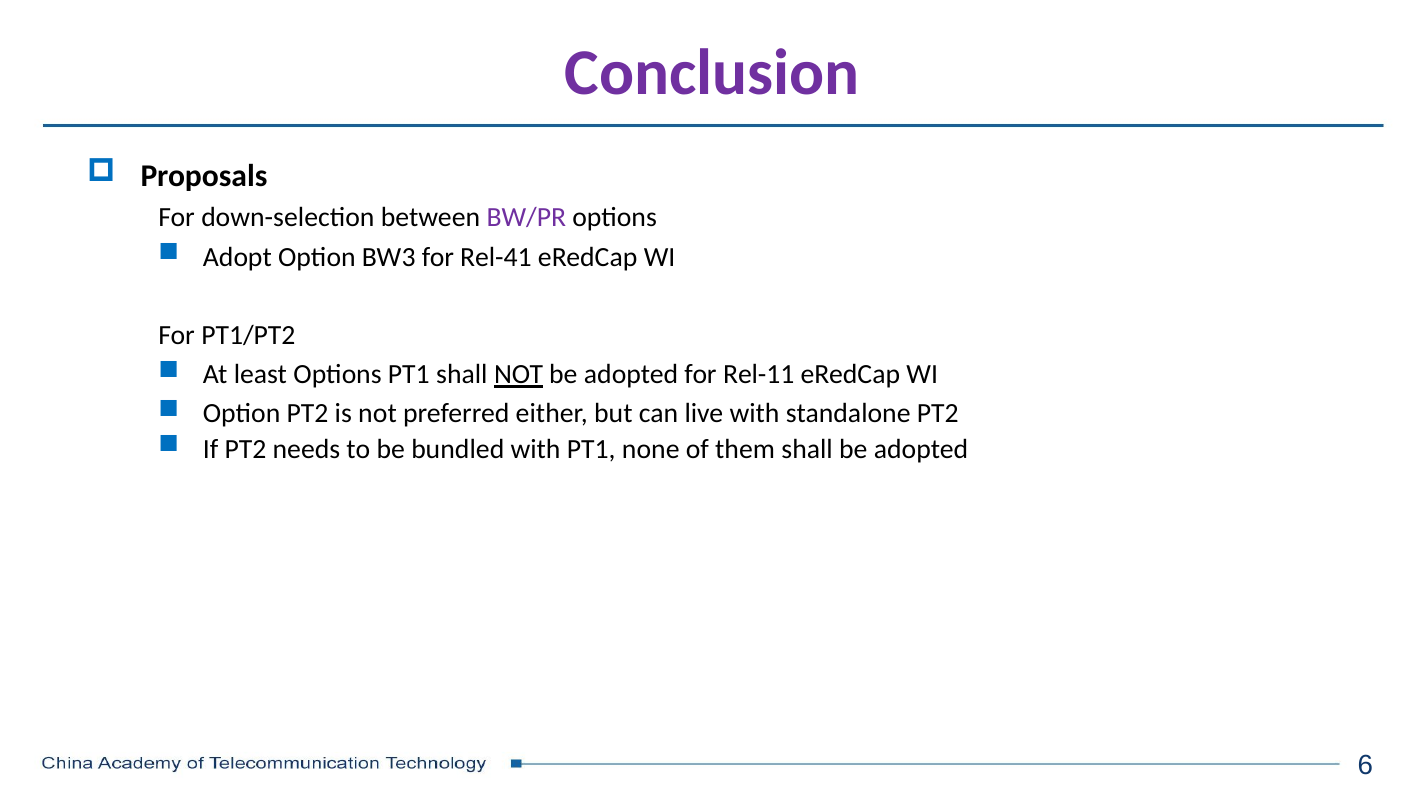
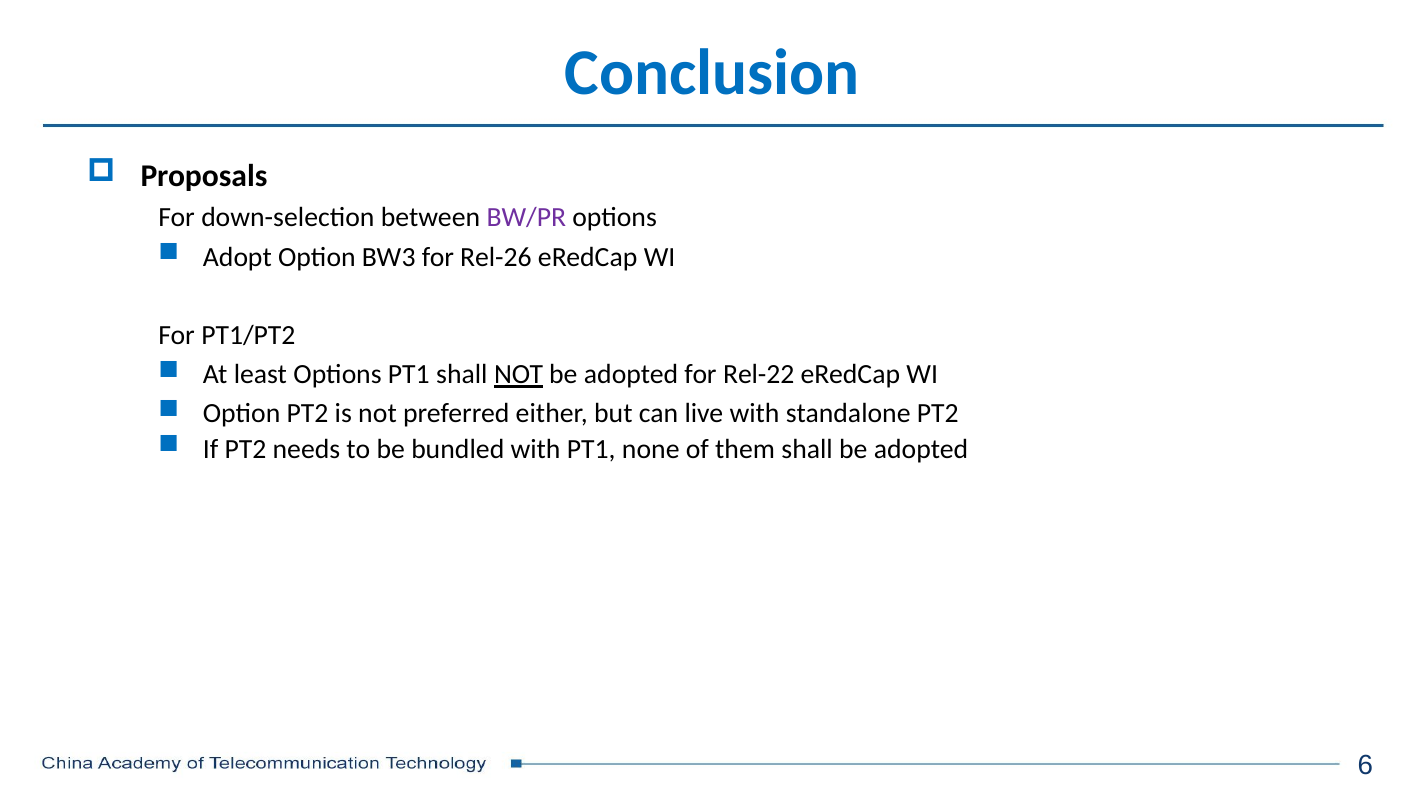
Conclusion colour: purple -> blue
Rel-41: Rel-41 -> Rel-26
Rel-11: Rel-11 -> Rel-22
